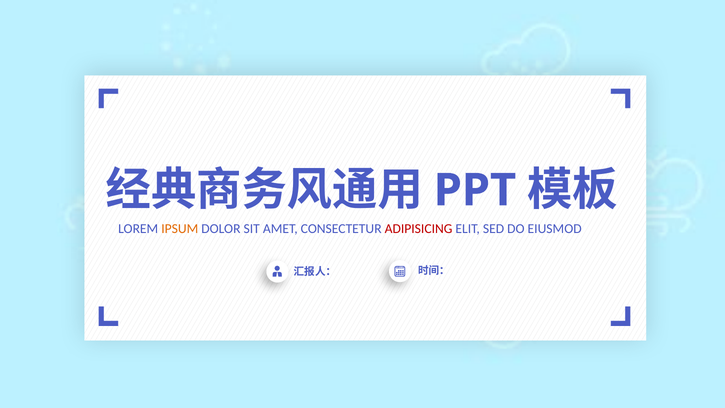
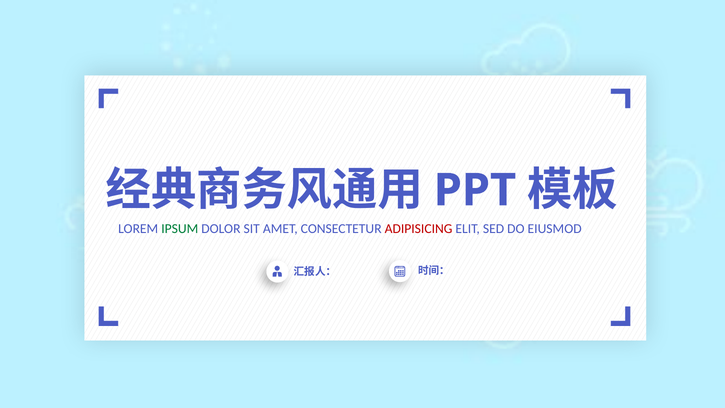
IPSUM colour: orange -> green
